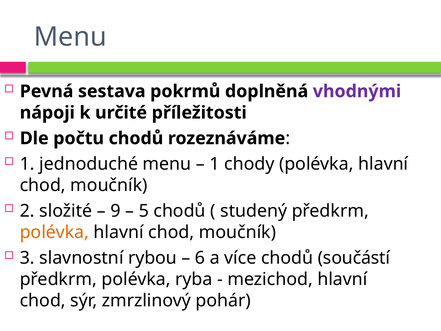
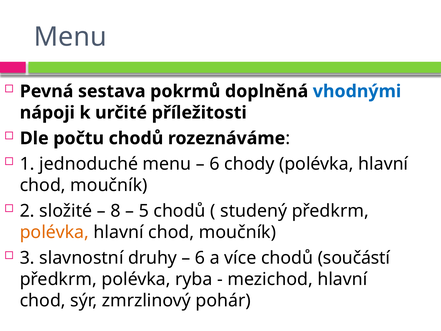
vhodnými colour: purple -> blue
1 at (214, 164): 1 -> 6
9: 9 -> 8
rybou: rybou -> druhy
